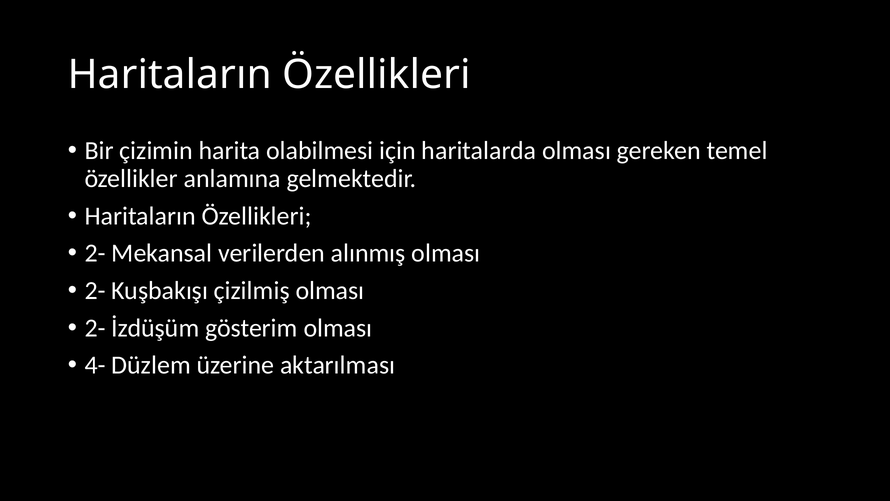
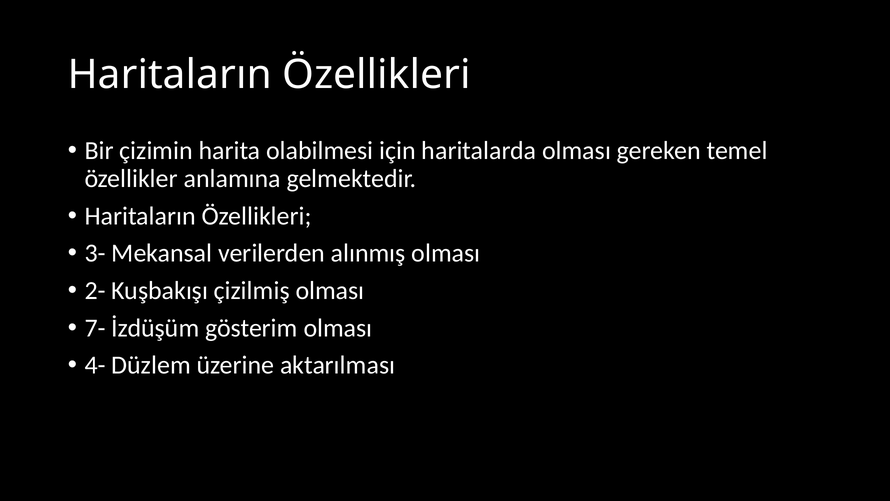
2- at (95, 253): 2- -> 3-
2- at (95, 328): 2- -> 7-
